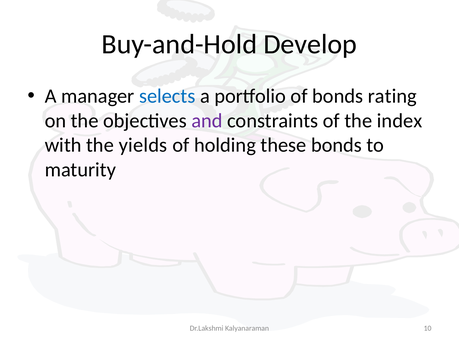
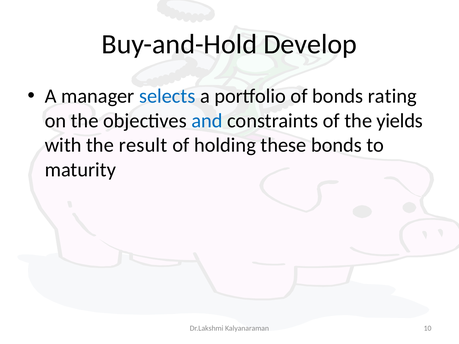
and colour: purple -> blue
index: index -> yields
yields: yields -> result
